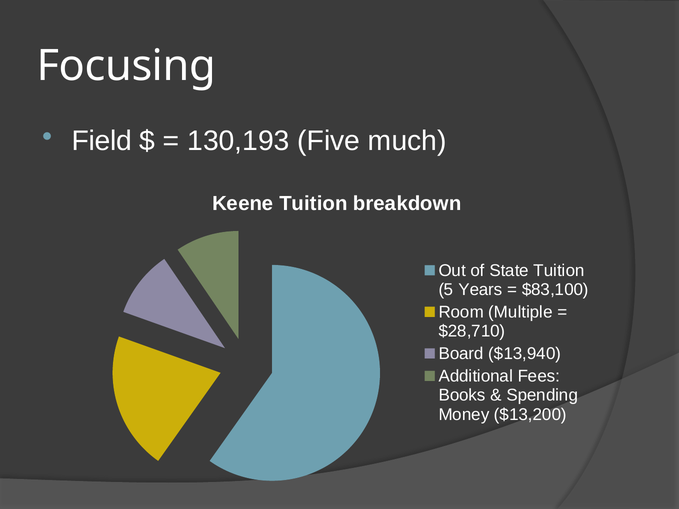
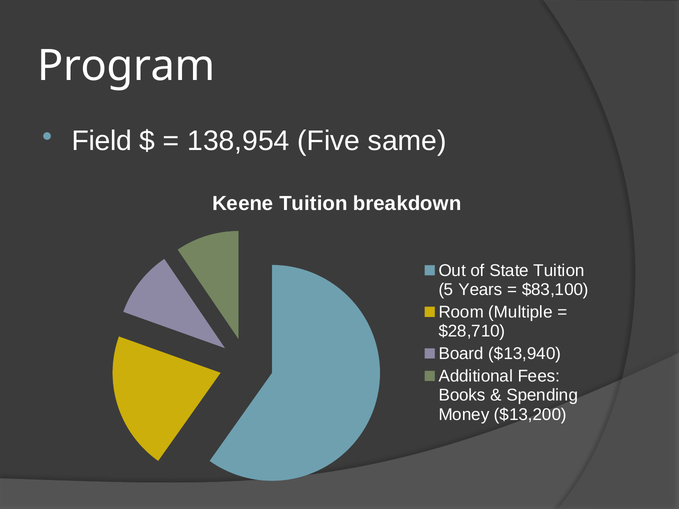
Focusing: Focusing -> Program
130,193: 130,193 -> 138,954
much: much -> same
